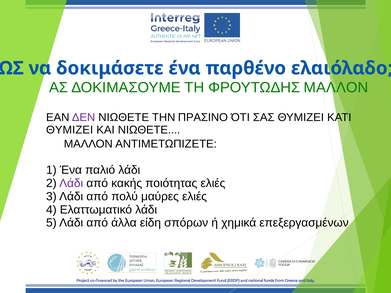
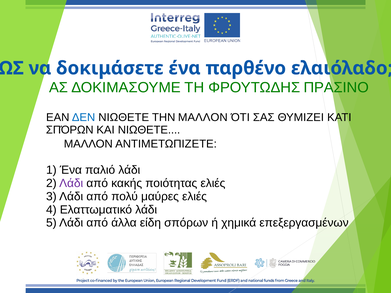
ΦΡΟΥΤΩΔΗΣ ΜΑΛΛΟΝ: ΜΑΛΛΟΝ -> ΠΡΑΣΙΝΟ
ΔΕΝ colour: purple -> blue
ΤΗΝ ΠΡΑΣΙΝΟ: ΠΡΑΣΙΝΟ -> ΜΑΛΛΟΝ
ΘΥΜΙΖΕΙ at (70, 130): ΘΥΜΙΖΕΙ -> ΣΠΌΡΩΝ
